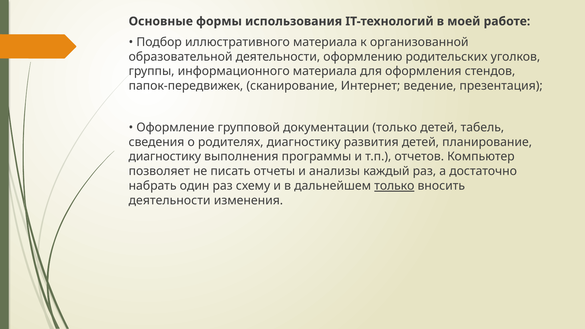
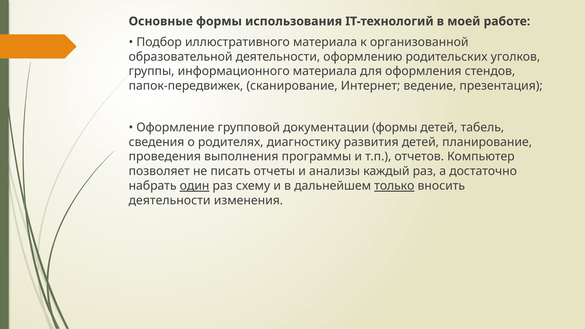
документации только: только -> формы
диагностику at (165, 157): диагностику -> проведения
один underline: none -> present
